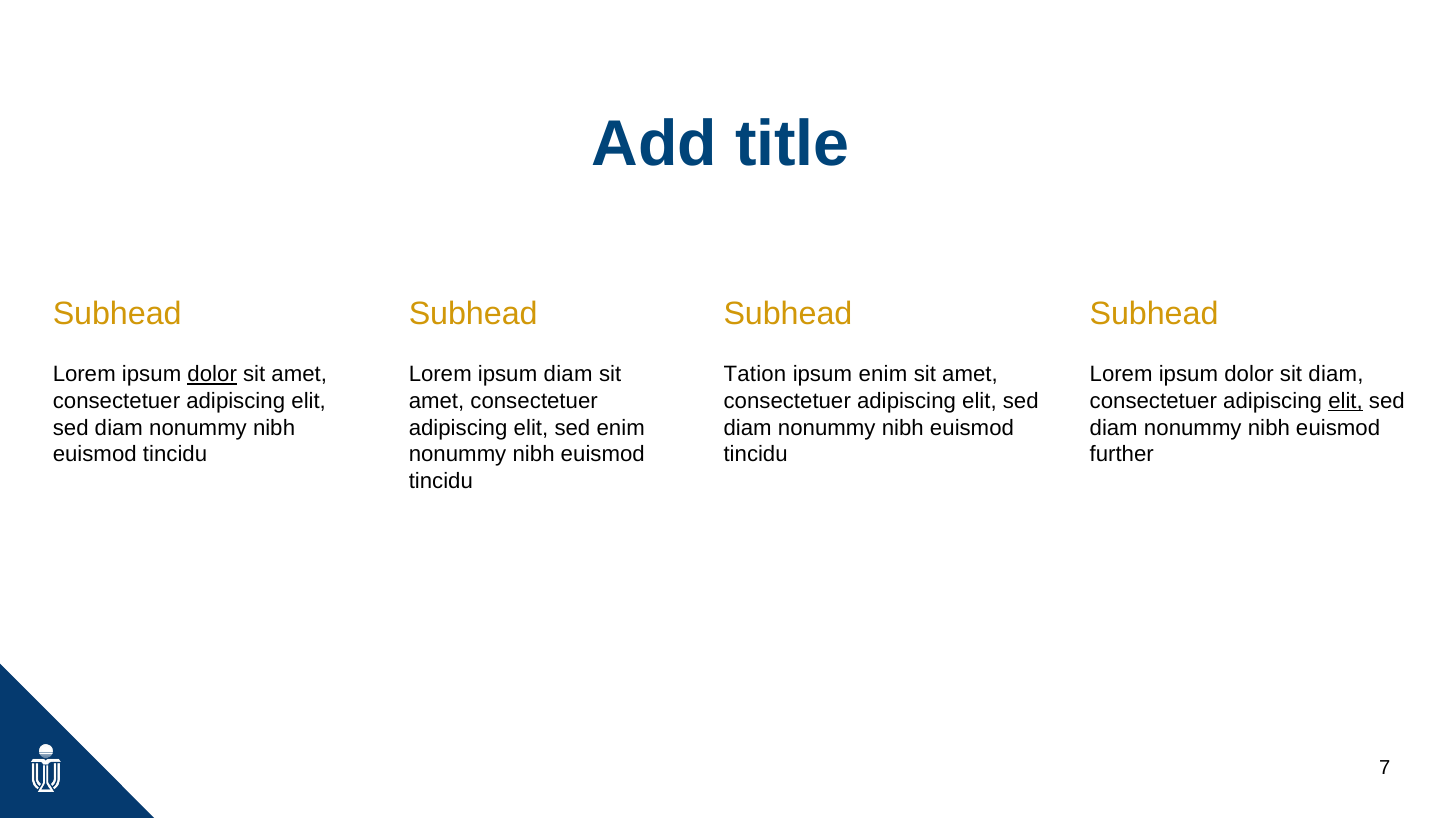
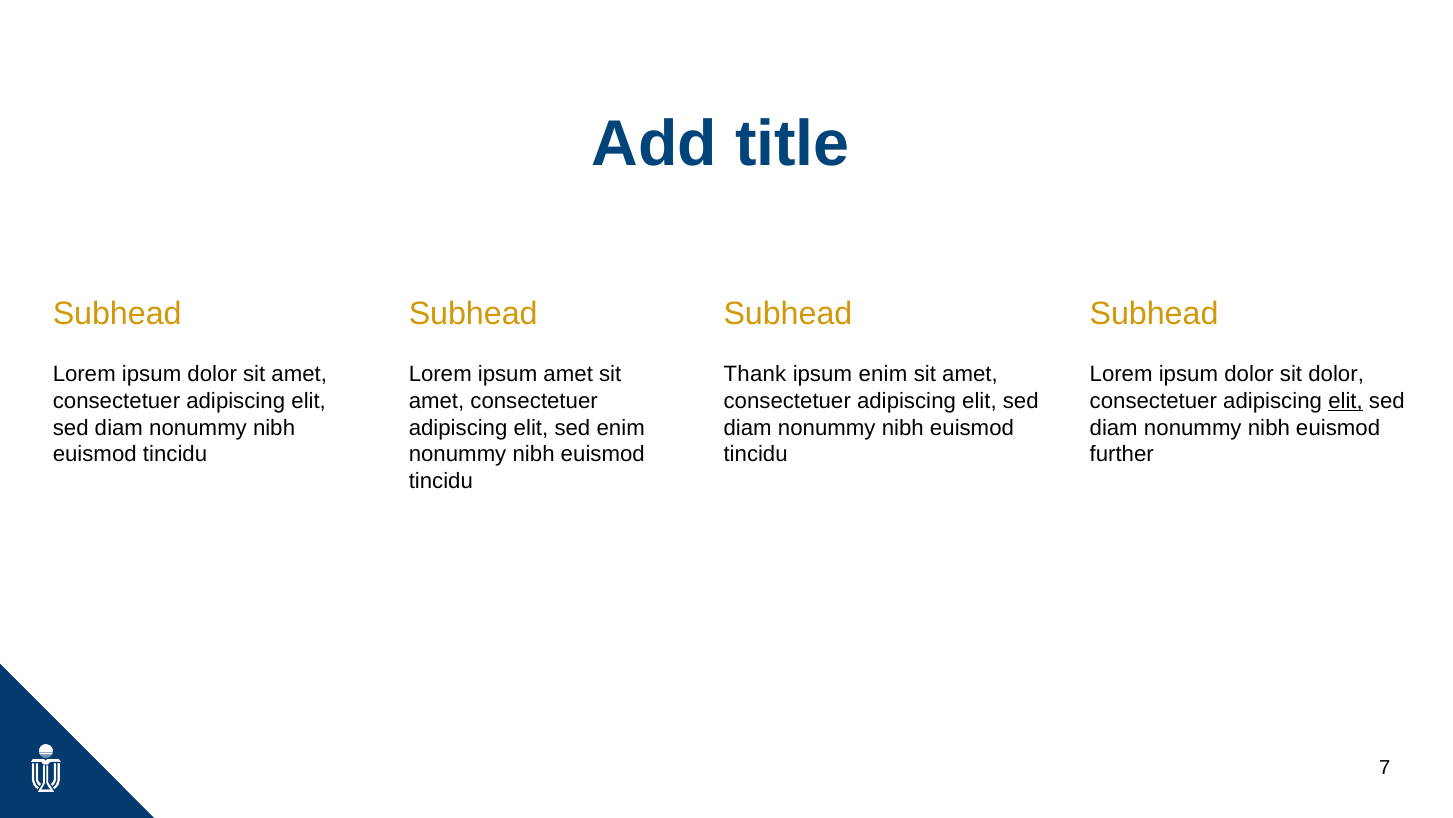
dolor at (212, 374) underline: present -> none
ipsum diam: diam -> amet
Tation: Tation -> Thank
sit diam: diam -> dolor
